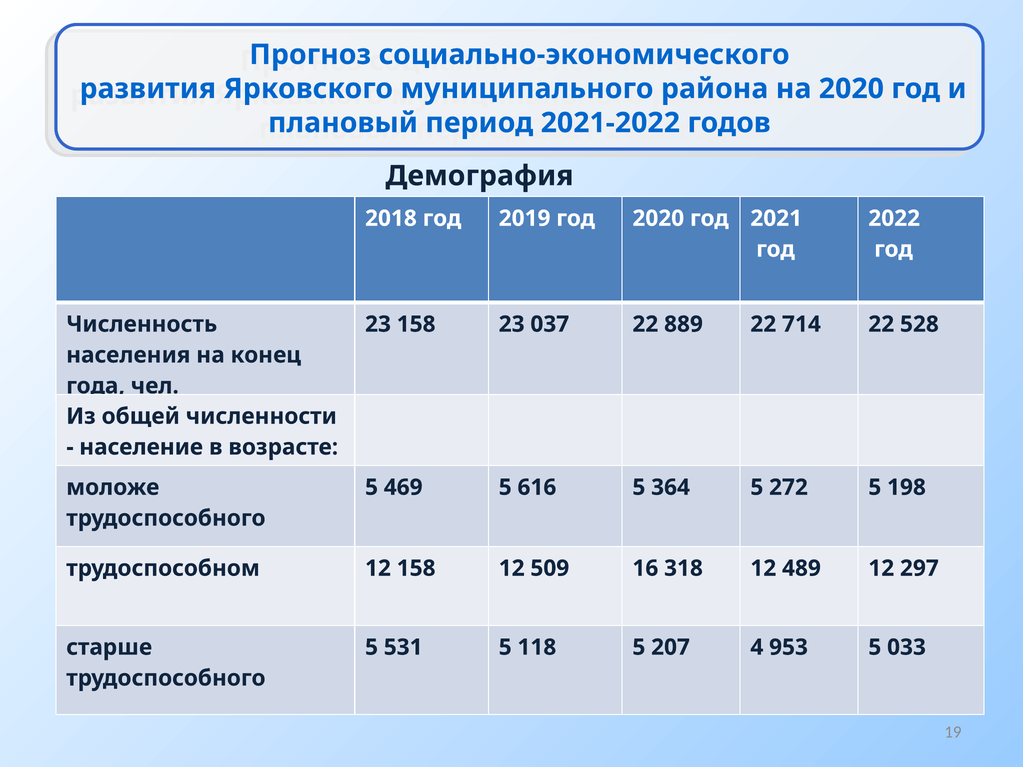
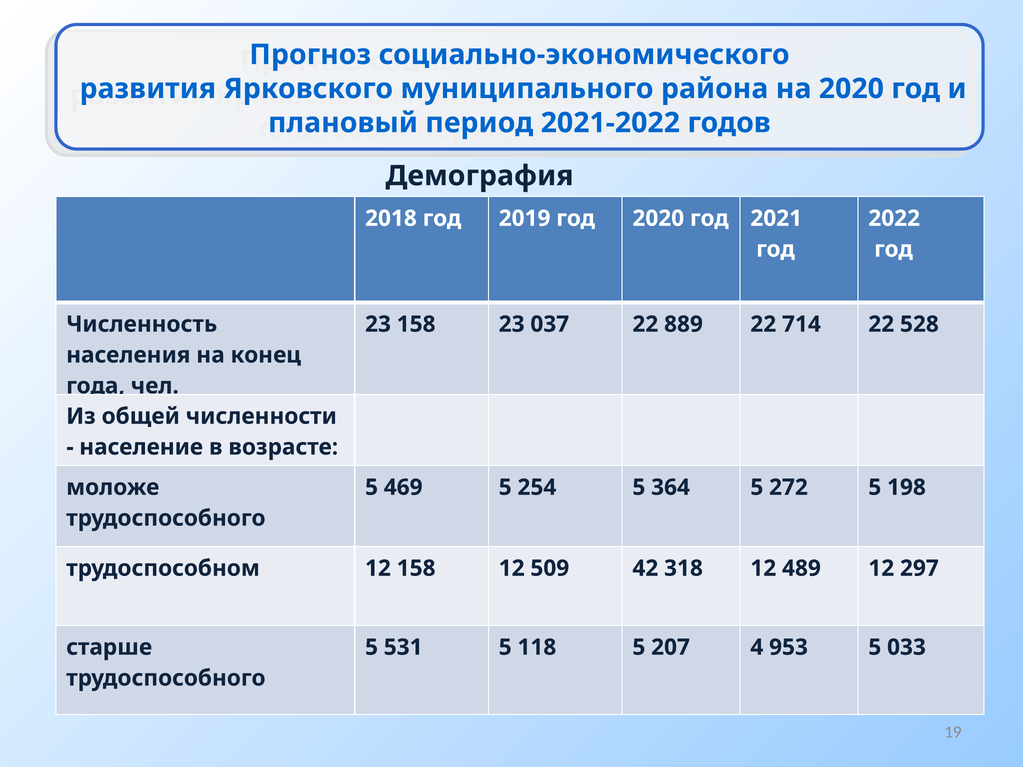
616: 616 -> 254
16: 16 -> 42
